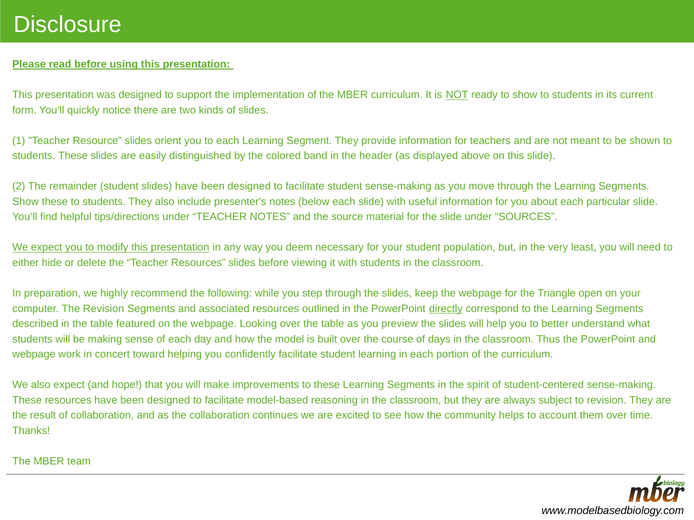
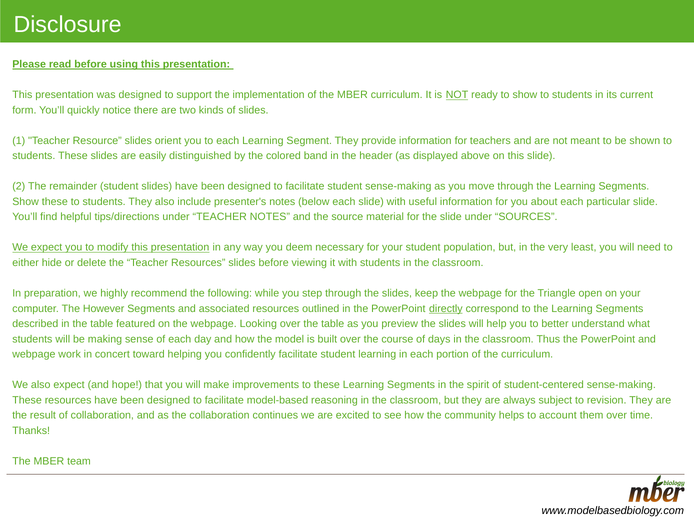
The Revision: Revision -> However
